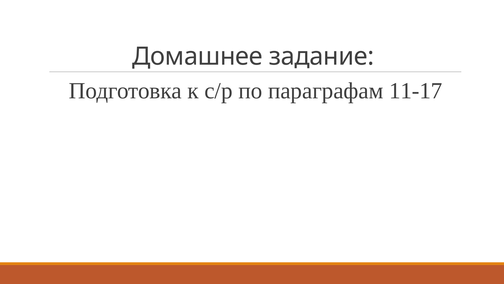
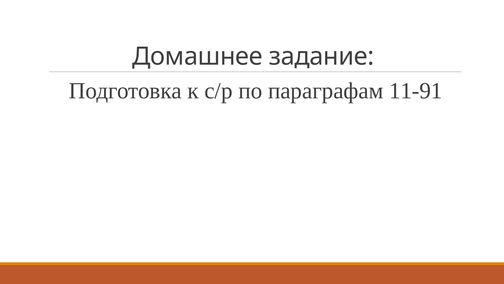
11-17: 11-17 -> 11-91
